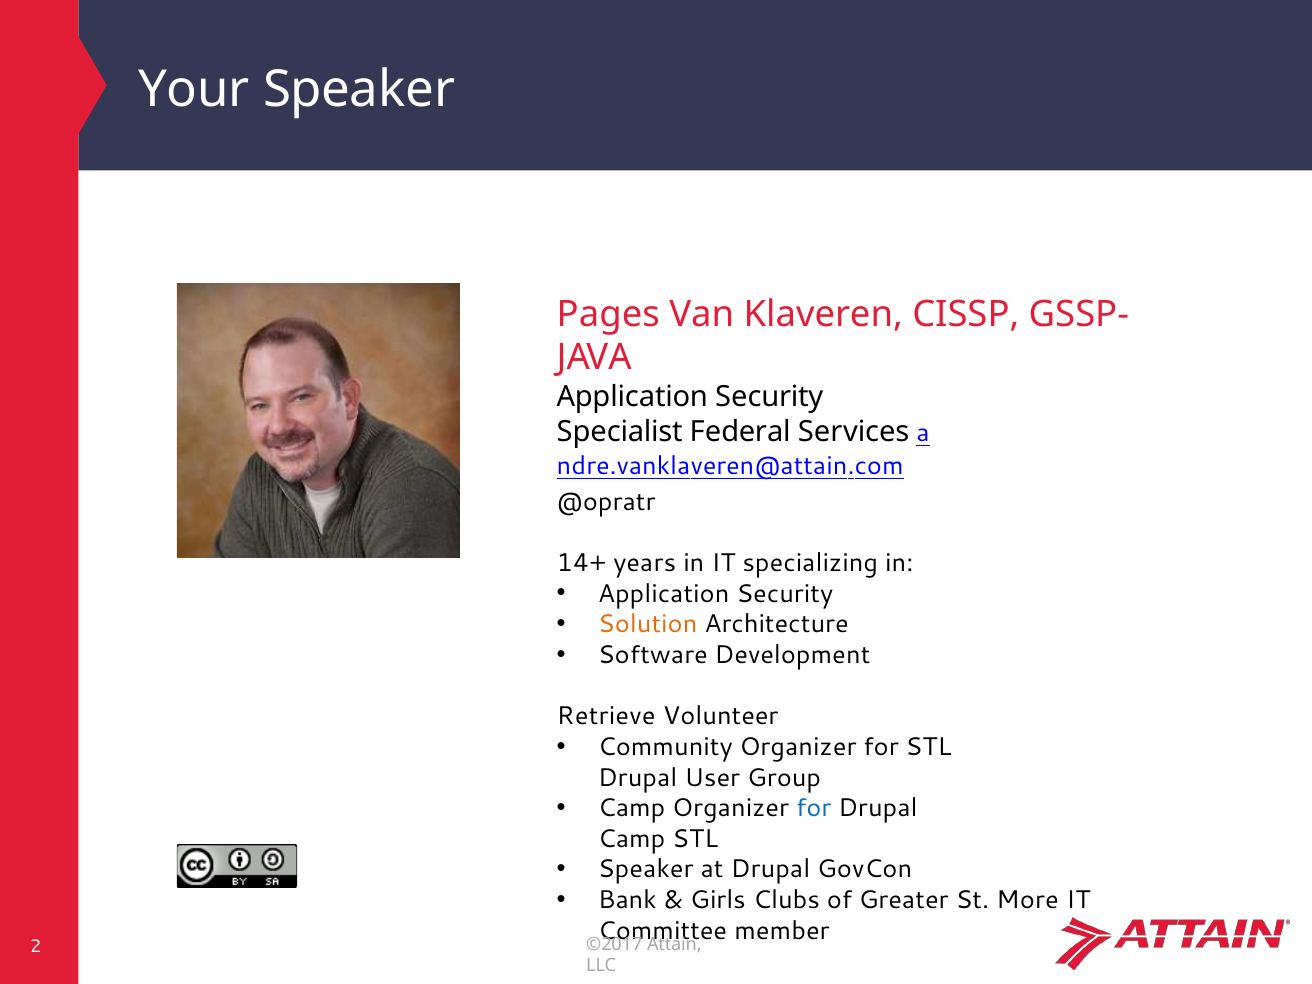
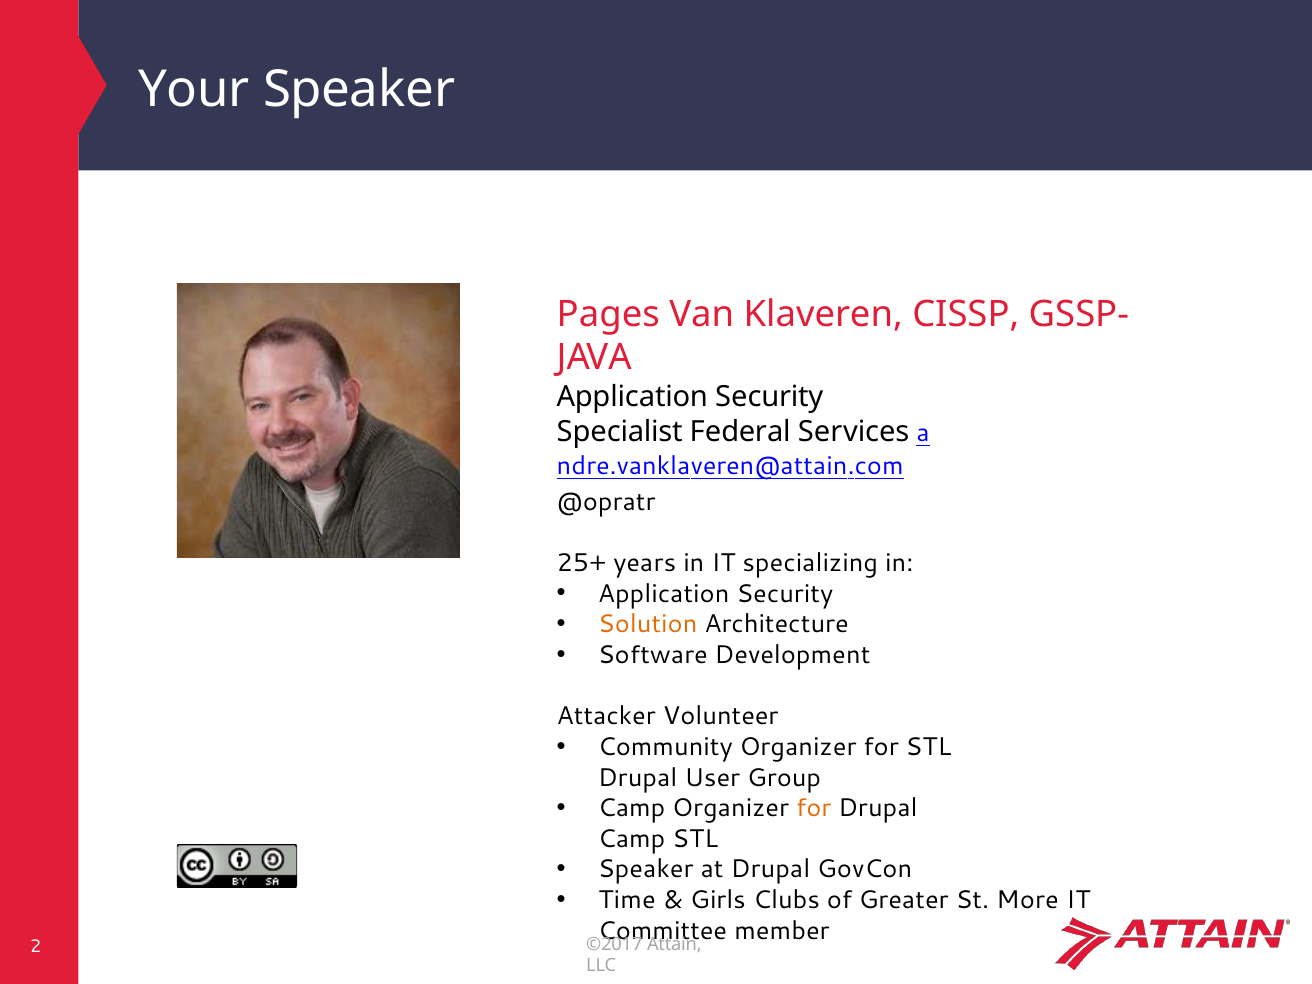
14+: 14+ -> 25+
Retrieve: Retrieve -> Attacker
for at (814, 808) colour: blue -> orange
Bank: Bank -> Time
